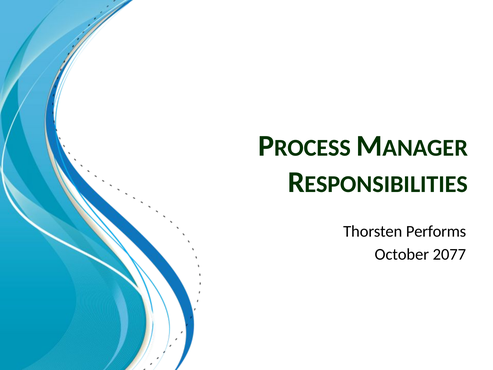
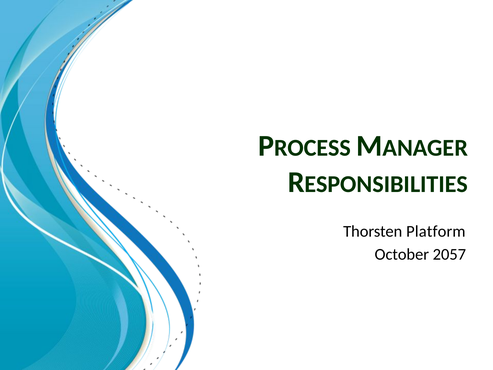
Performs: Performs -> Platform
2077: 2077 -> 2057
